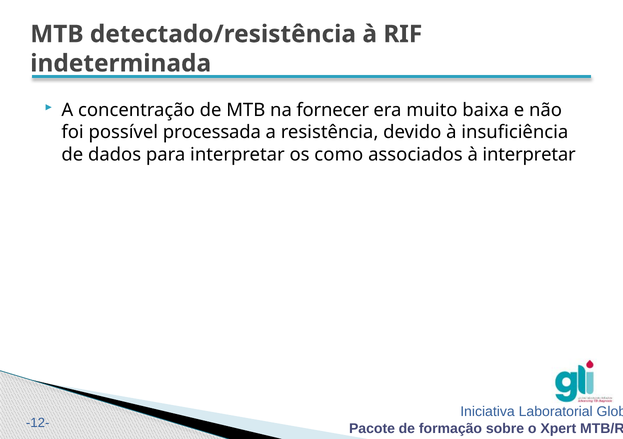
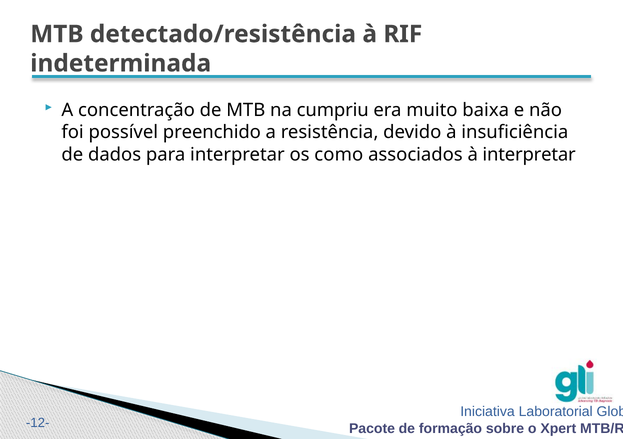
fornecer: fornecer -> cumpriu
processada: processada -> preenchido
